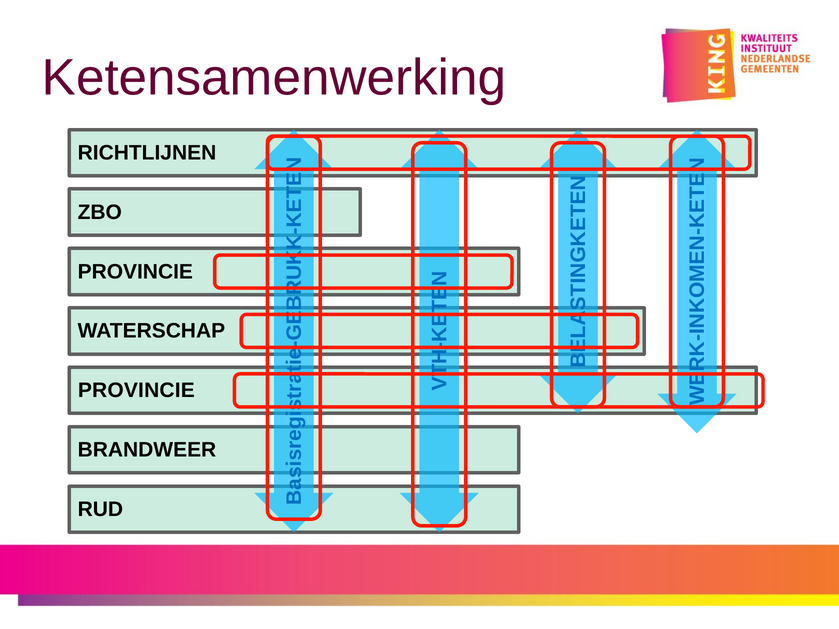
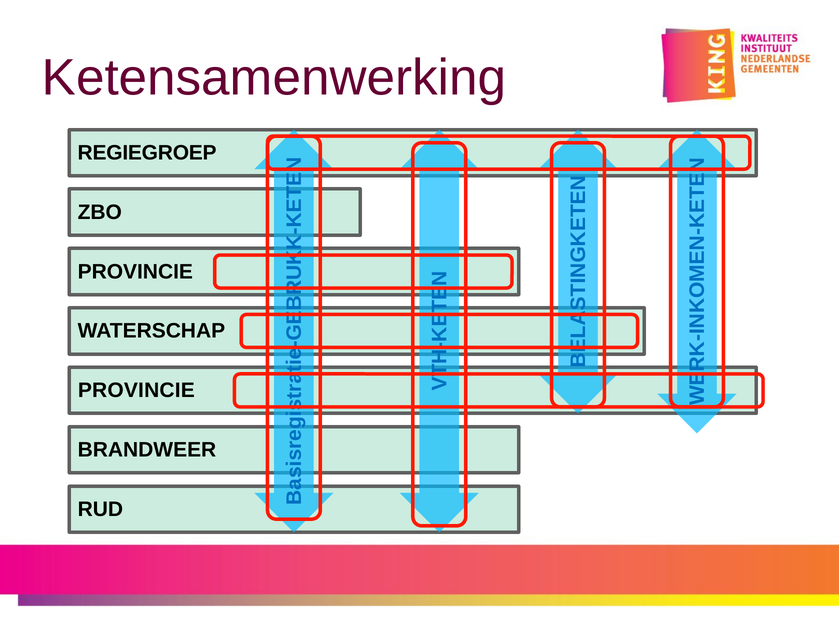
RICHTLIJNEN: RICHTLIJNEN -> REGIEGROEP
